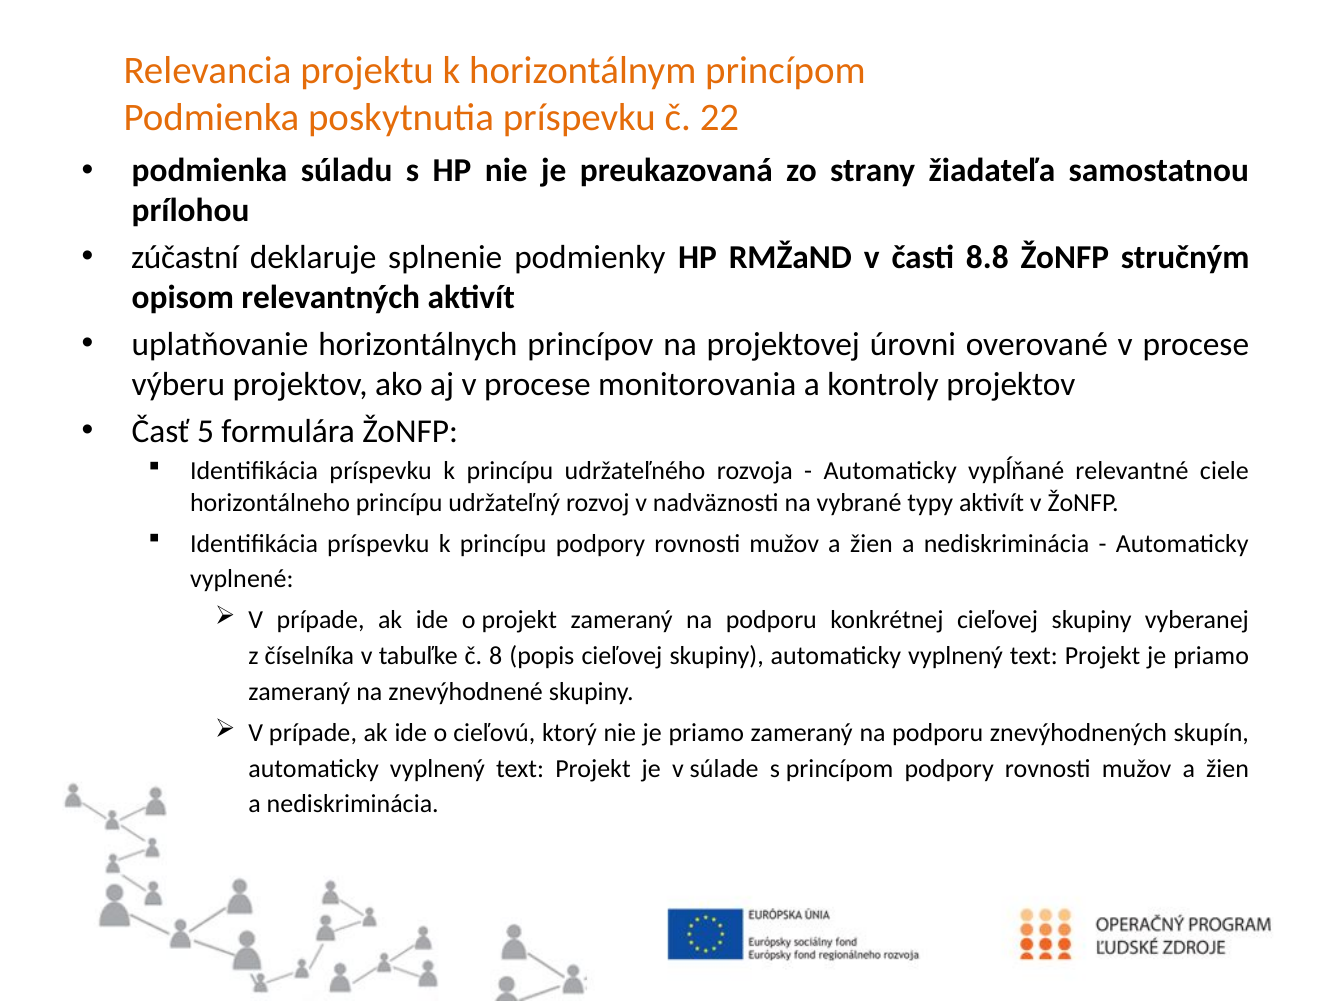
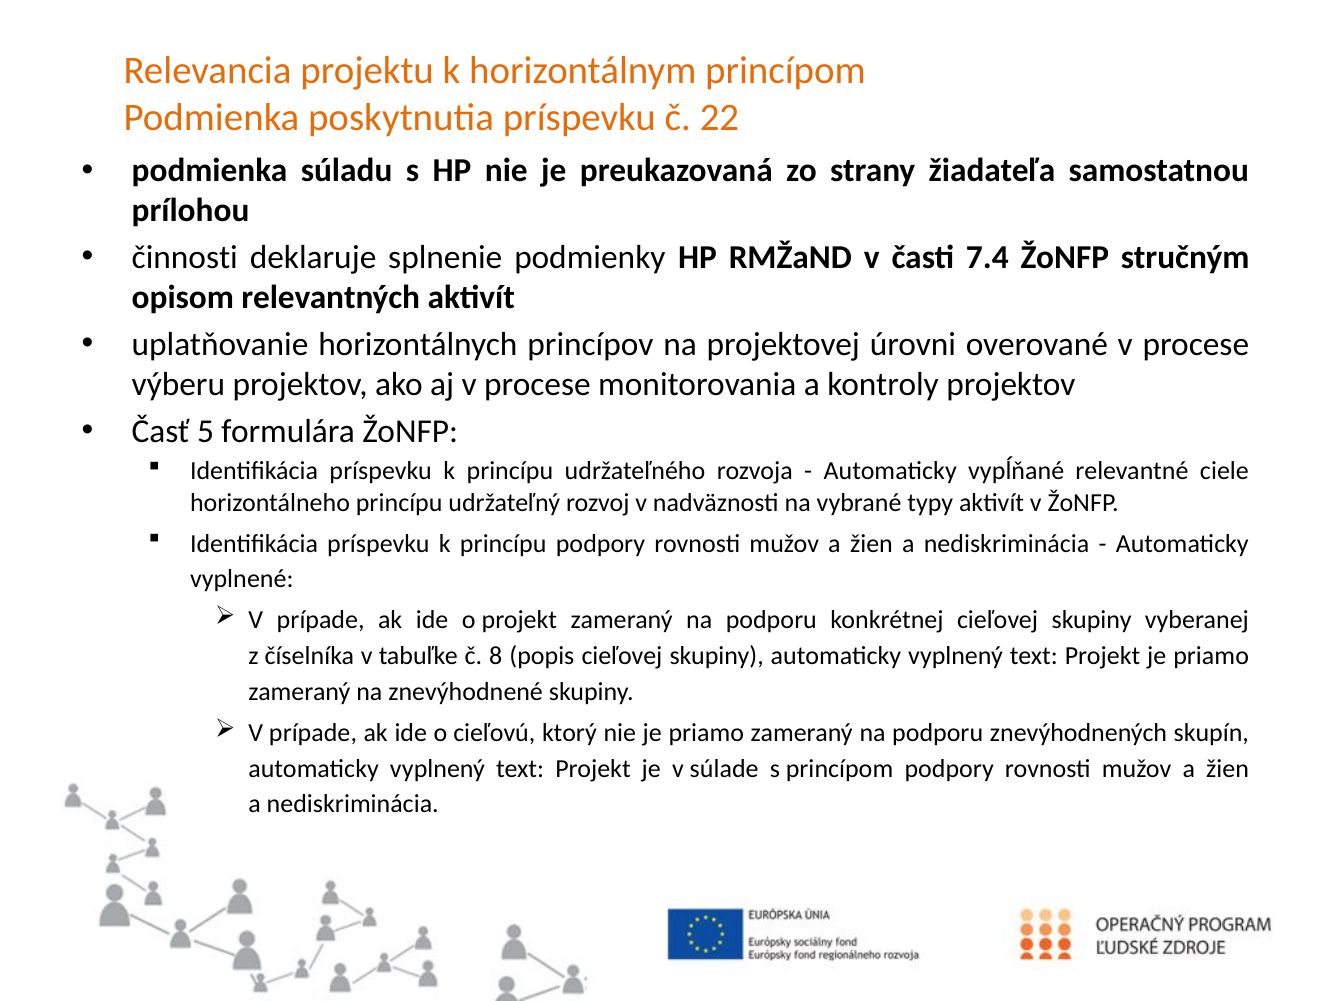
zúčastní: zúčastní -> činnosti
8.8: 8.8 -> 7.4
